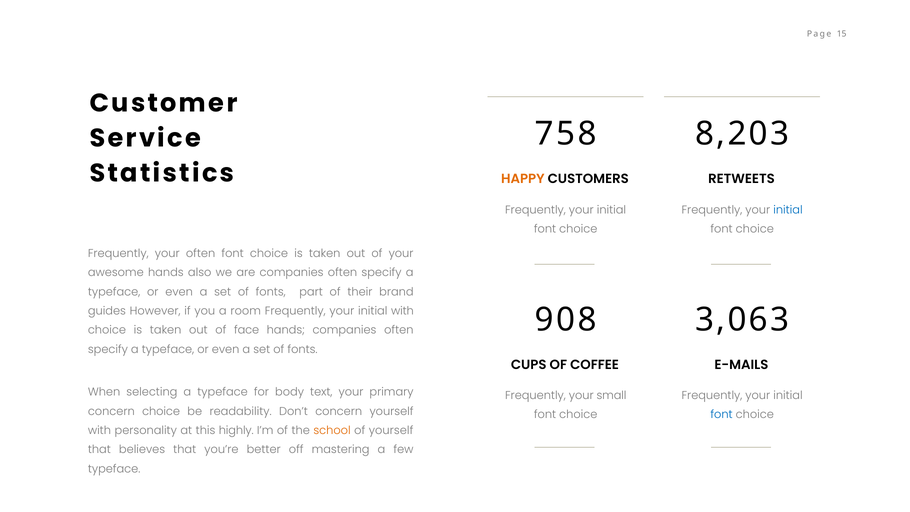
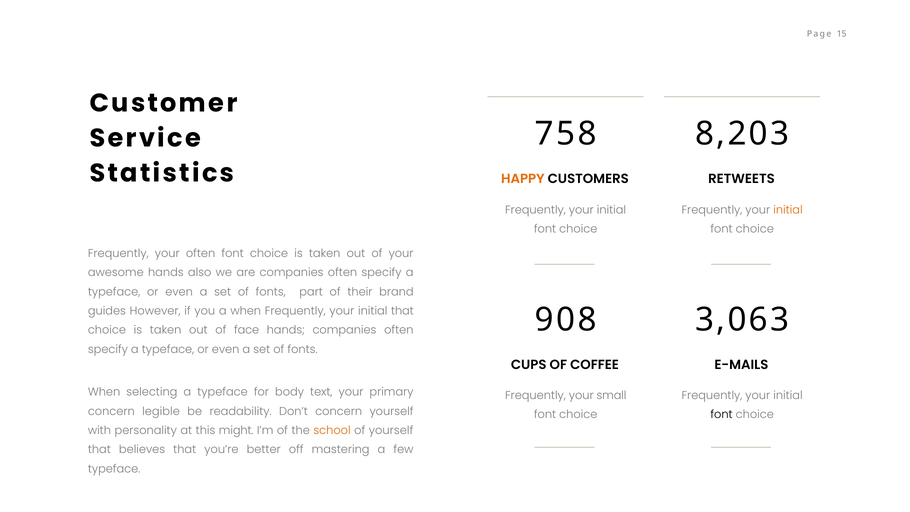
initial at (788, 210) colour: blue -> orange
a room: room -> when
initial with: with -> that
concern choice: choice -> legible
font at (722, 415) colour: blue -> black
highly: highly -> might
